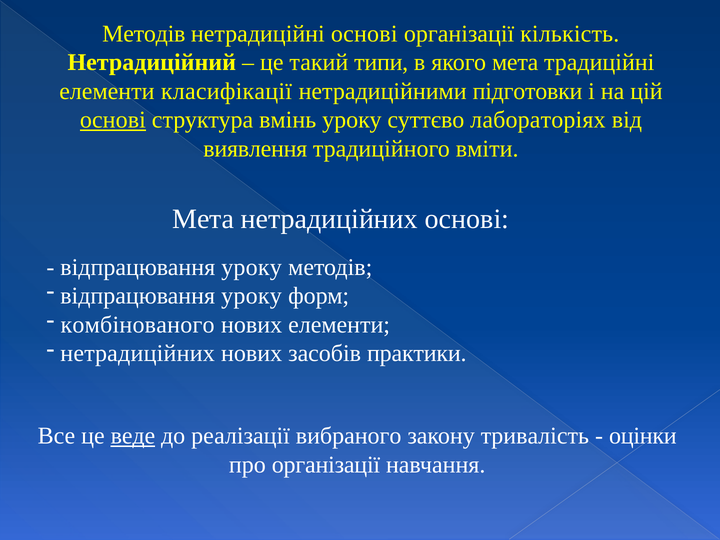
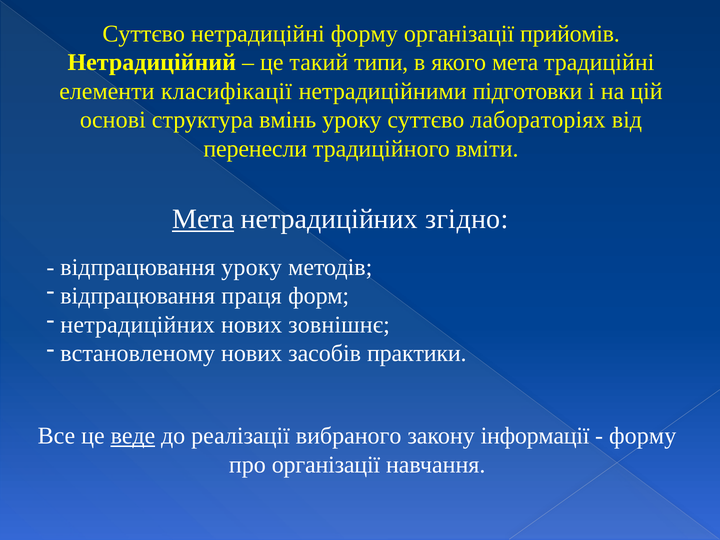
Методів at (144, 34): Методів -> Суттєво
нетрадиційні основі: основі -> форму
кількість: кількість -> прийомів
основі at (113, 120) underline: present -> none
виявлення: виявлення -> перенесли
Мета at (203, 219) underline: none -> present
нетрадиційних основі: основі -> згідно
уроку at (252, 296): уроку -> праця
комбінованого at (138, 325): комбінованого -> нетрадиційних
нових елементи: елементи -> зовнішнє
нетрадиційних at (138, 353): нетрадиційних -> встановленому
тривалість: тривалість -> інформації
оцінки at (643, 436): оцінки -> форму
